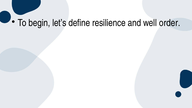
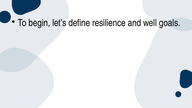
order: order -> goals
